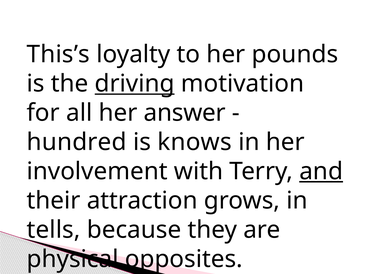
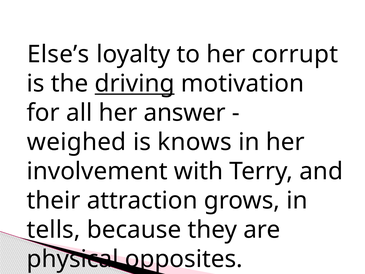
This’s: This’s -> Else’s
pounds: pounds -> corrupt
hundred: hundred -> weighed
and underline: present -> none
